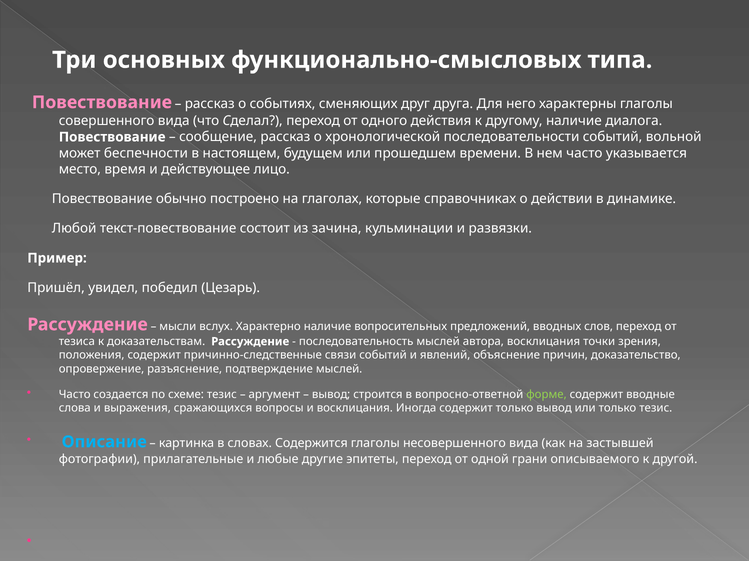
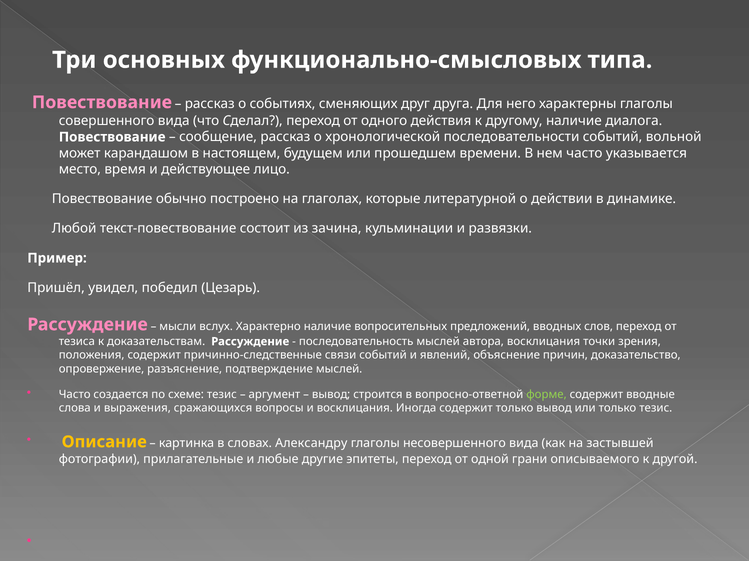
беспечности: беспечности -> карандашом
справочниках: справочниках -> литературной
Описание colour: light blue -> yellow
Содержится: Содержится -> Александру
